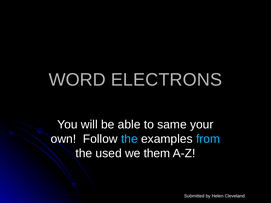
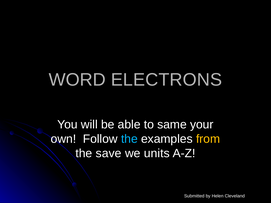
from colour: light blue -> yellow
used: used -> save
them: them -> units
